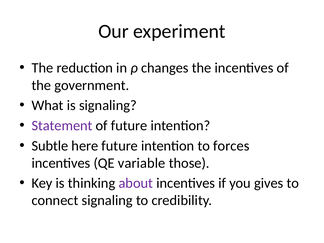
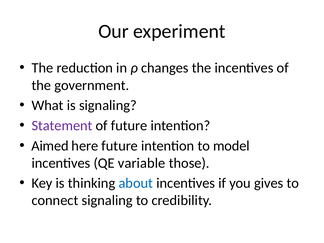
Subtle: Subtle -> Aimed
forces: forces -> model
about colour: purple -> blue
